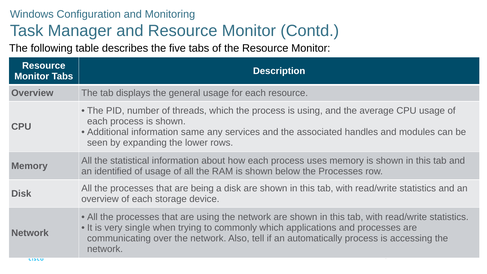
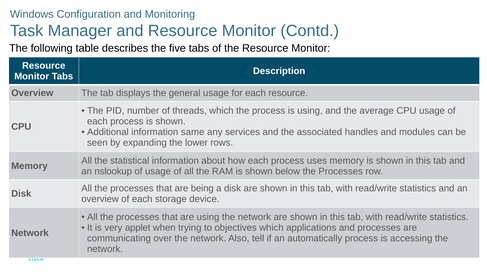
identified: identified -> nslookup
single: single -> applet
commonly: commonly -> objectives
